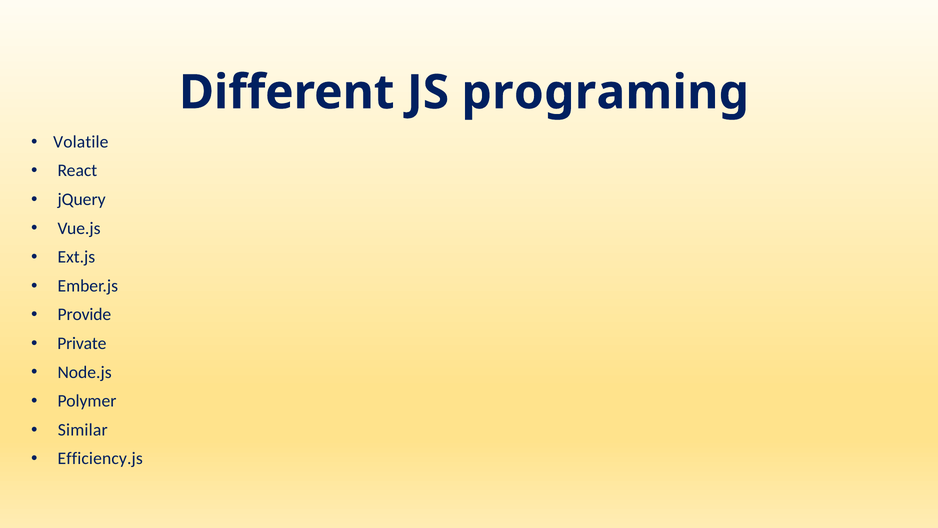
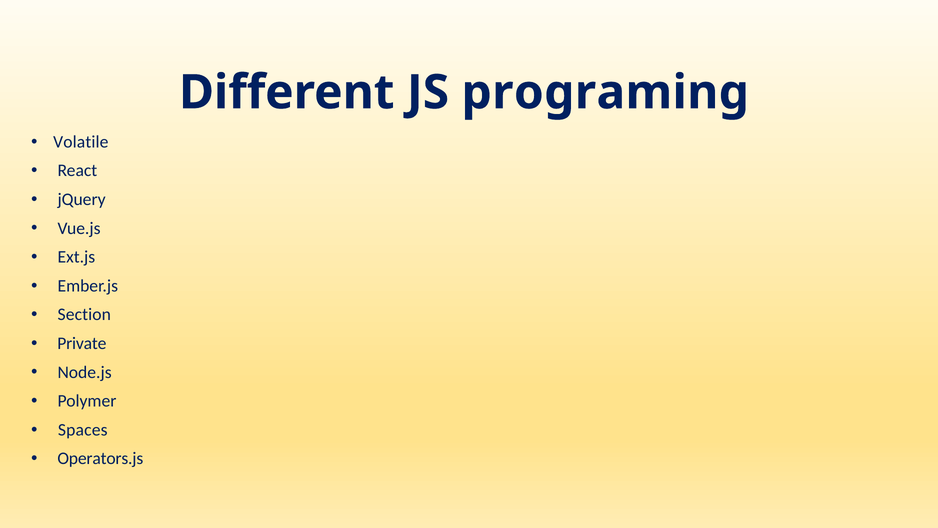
Provide: Provide -> Section
Similar: Similar -> Spaces
Efficiency.js: Efficiency.js -> Operators.js
